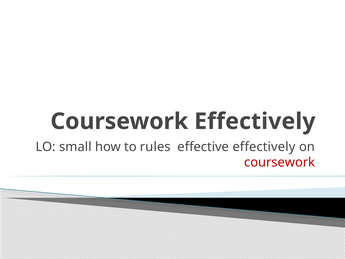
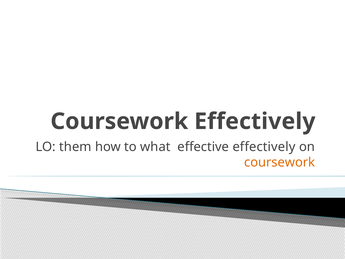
small: small -> them
rules: rules -> what
coursework at (280, 162) colour: red -> orange
